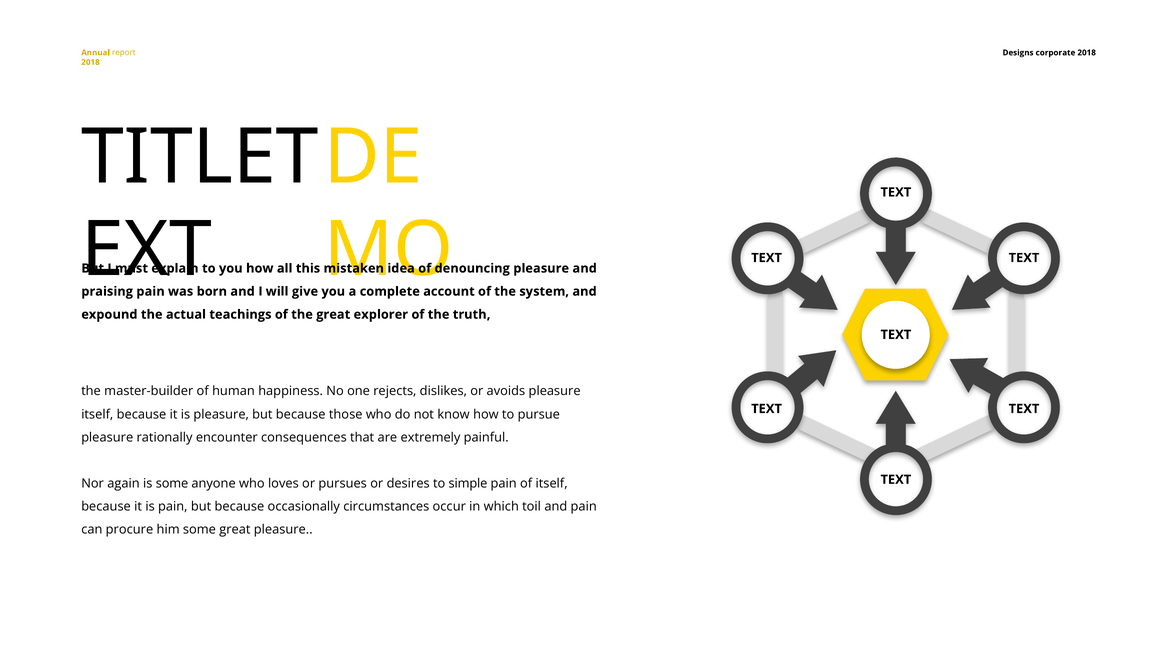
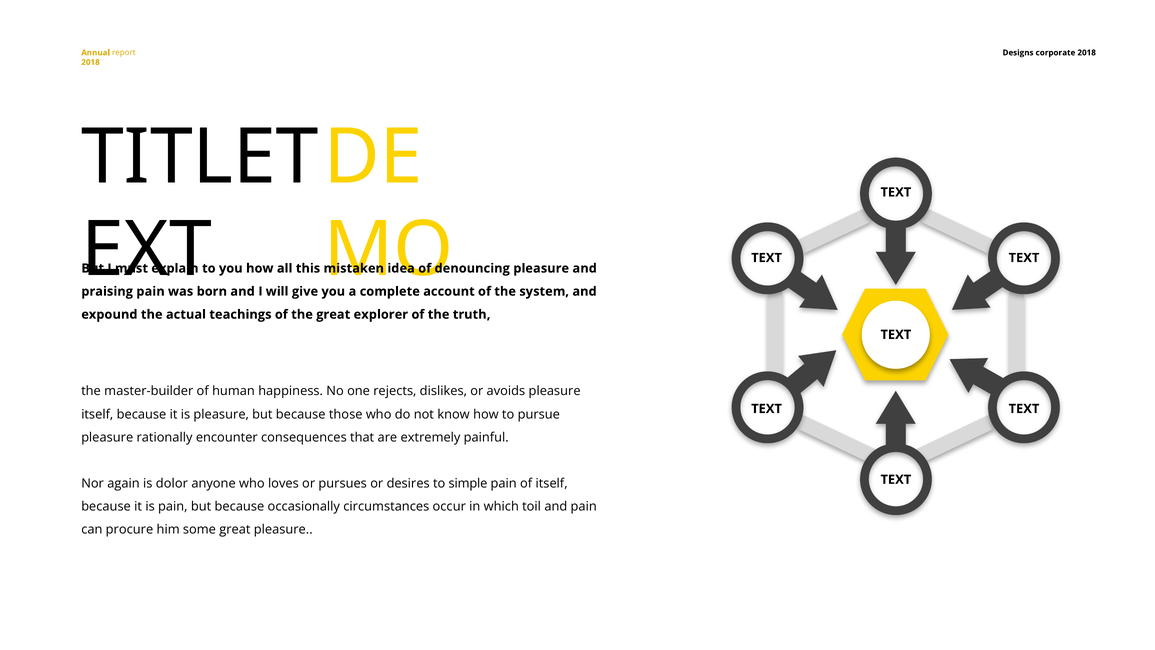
is some: some -> dolor
